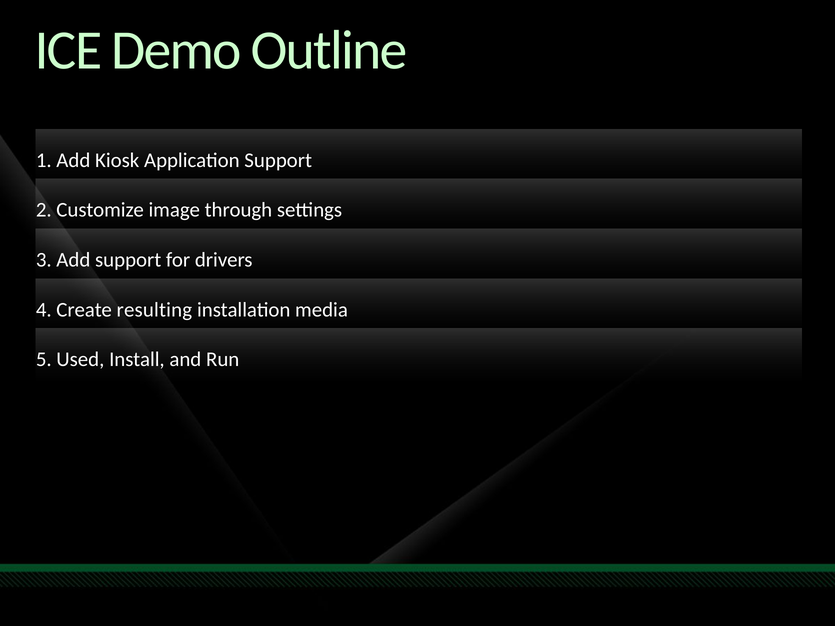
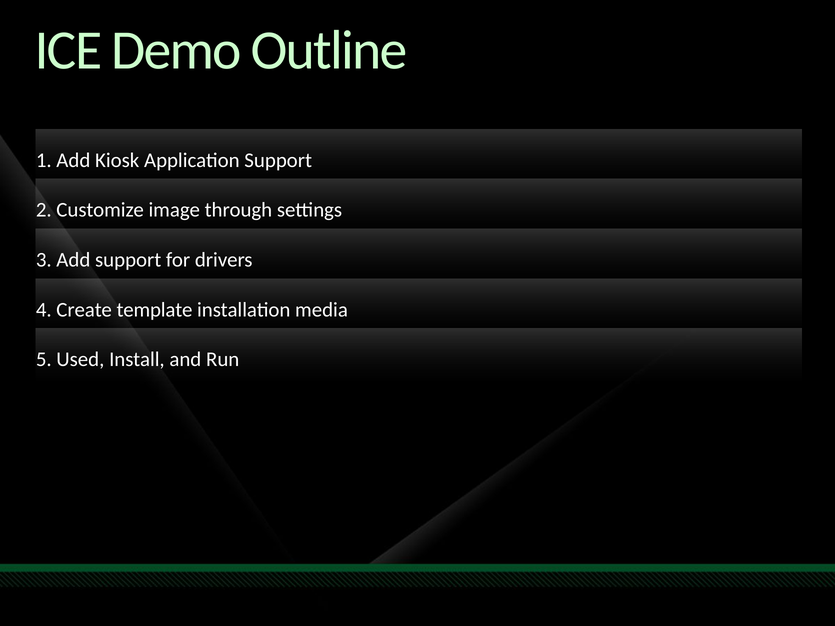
resulting: resulting -> template
